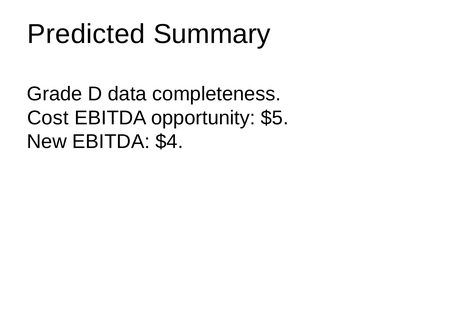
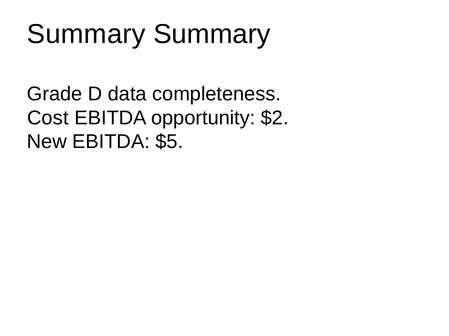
Predicted at (86, 34): Predicted -> Summary
$5: $5 -> $2
$4: $4 -> $5
